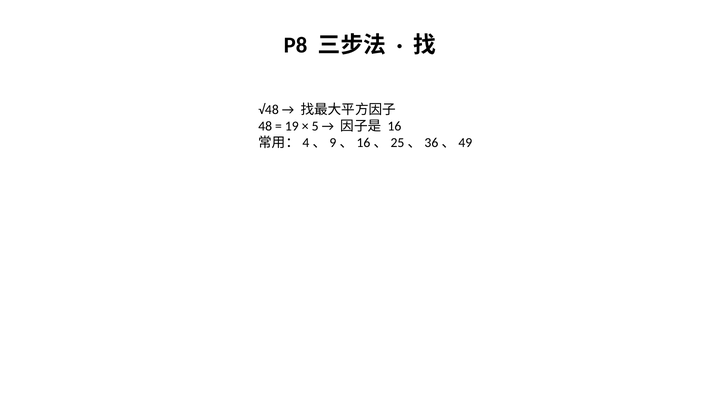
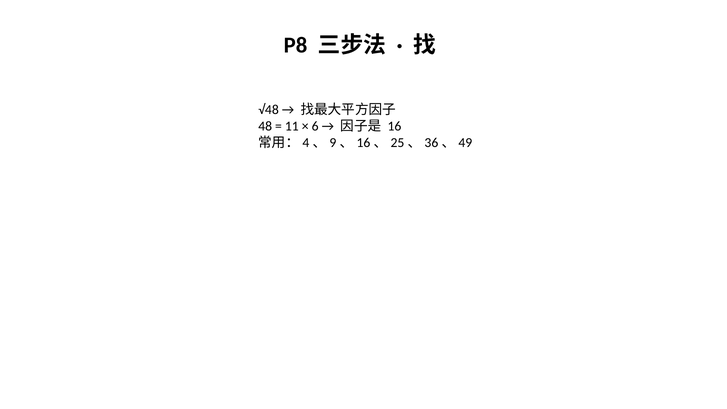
19: 19 -> 11
5: 5 -> 6
